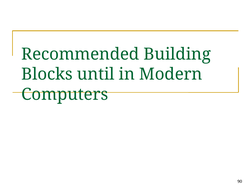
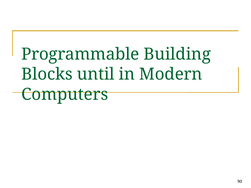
Recommended: Recommended -> Programmable
